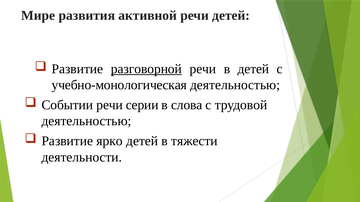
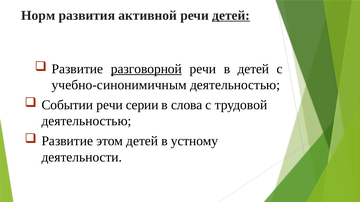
Мире: Мире -> Норм
детей at (231, 15) underline: none -> present
учебно-монологическая: учебно-монологическая -> учебно-синонимичным
ярко: ярко -> этом
тяжести: тяжести -> устному
